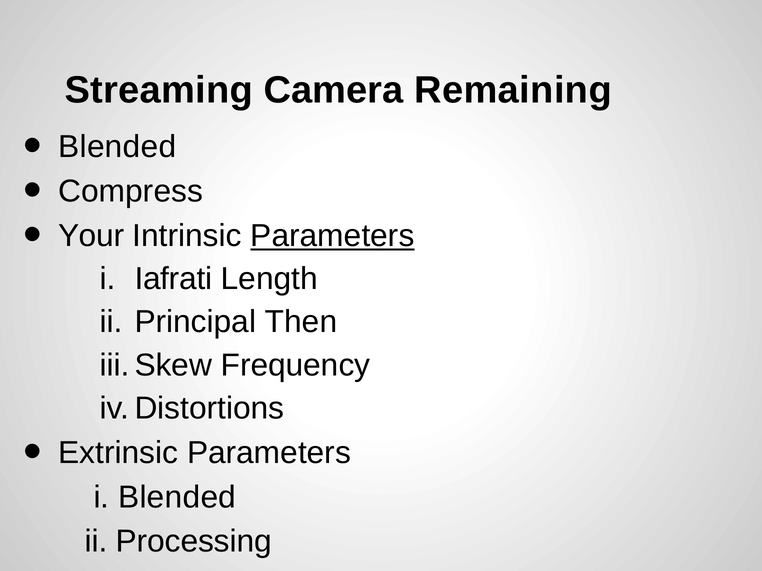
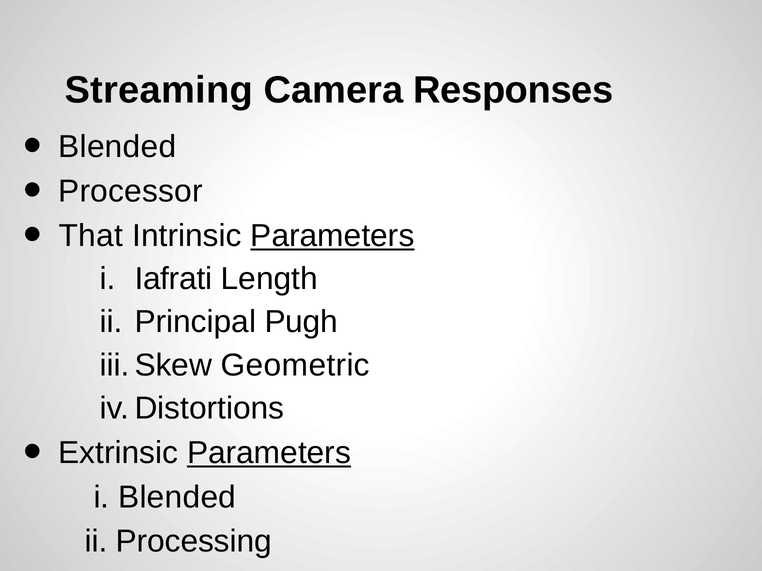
Remaining: Remaining -> Responses
Compress: Compress -> Processor
Your: Your -> That
Then: Then -> Pugh
Frequency: Frequency -> Geometric
Parameters at (269, 453) underline: none -> present
